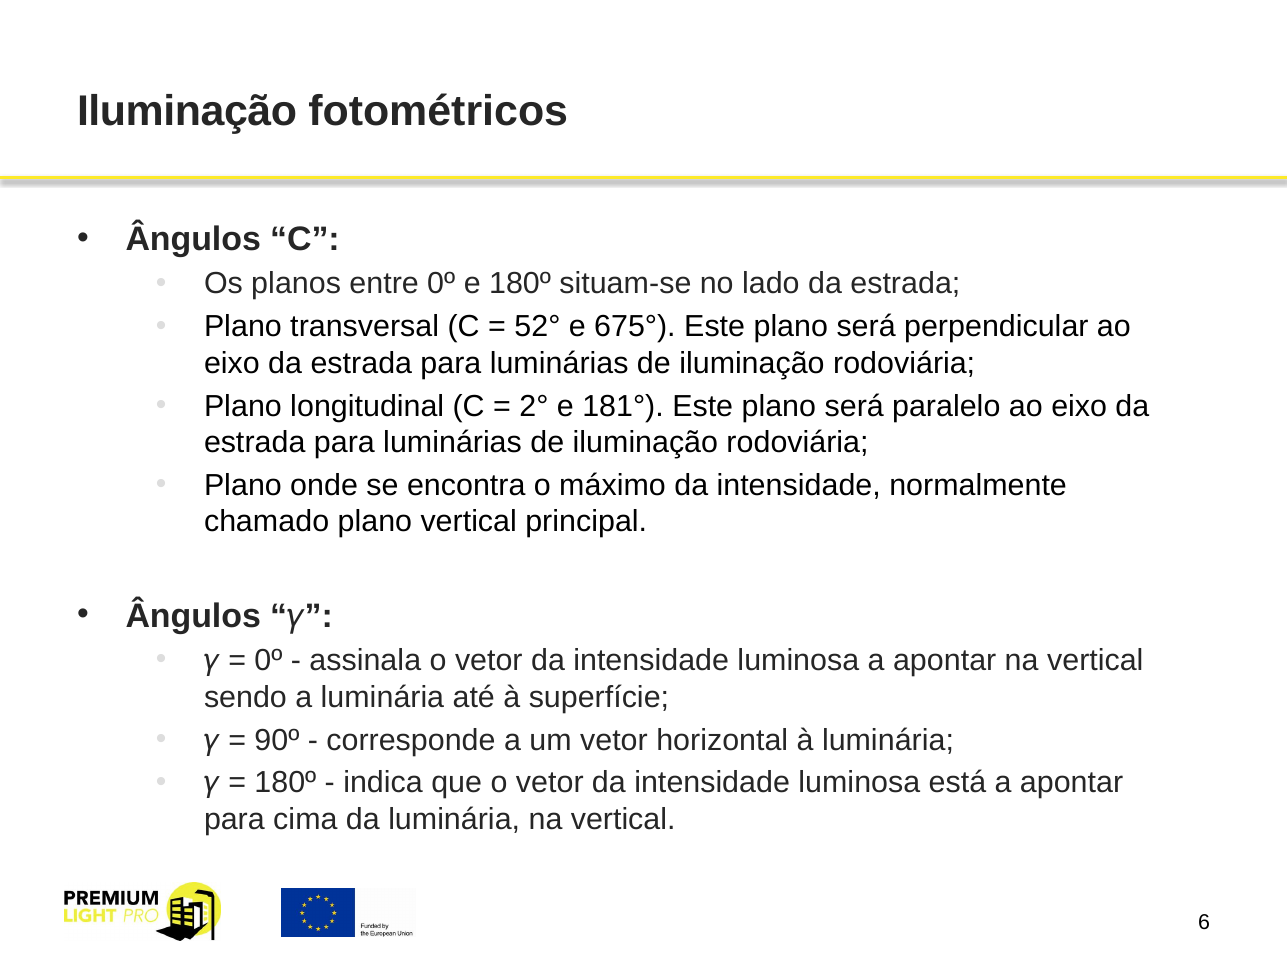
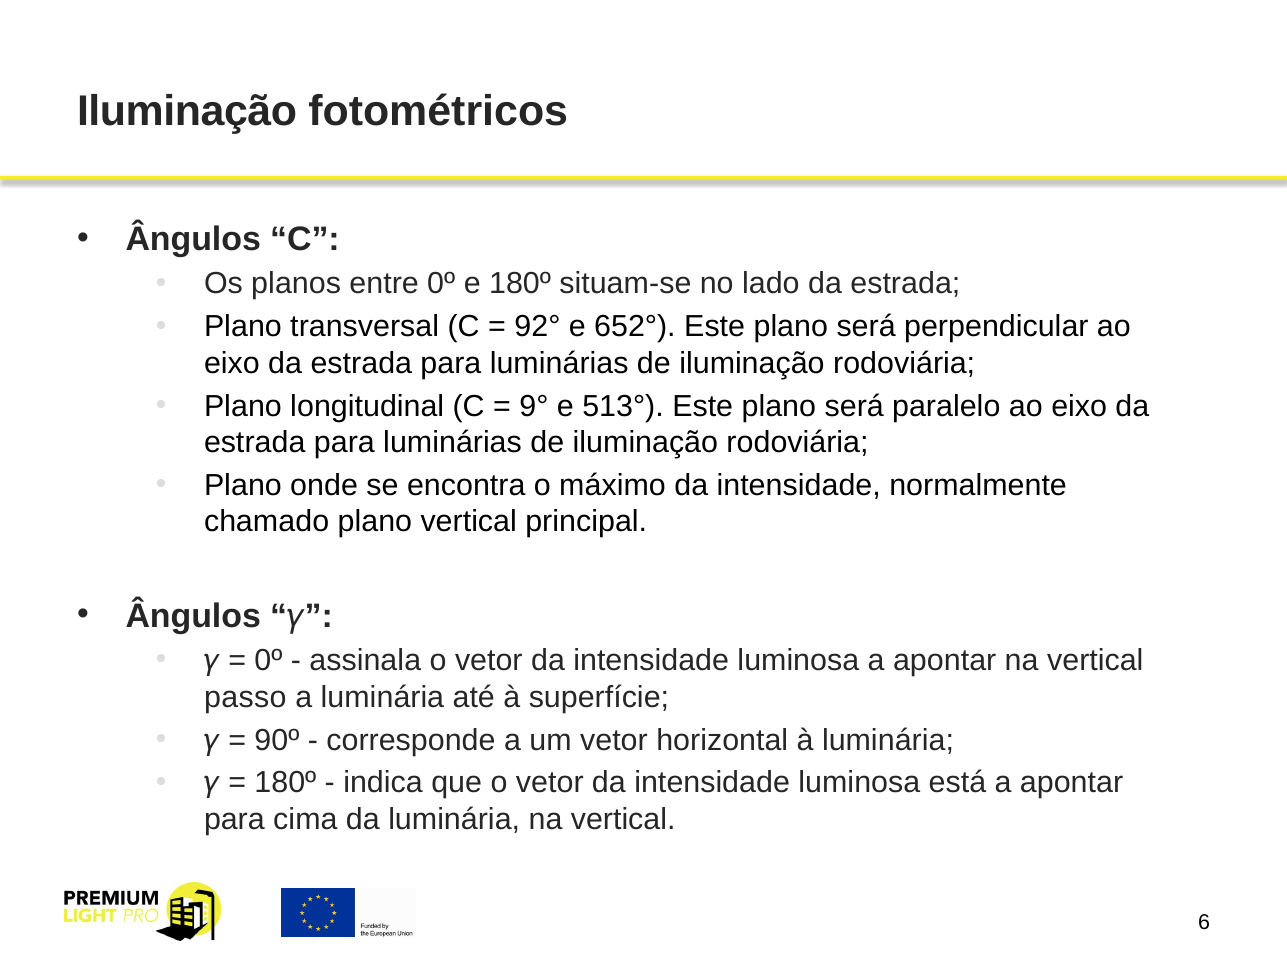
52°: 52° -> 92°
675°: 675° -> 652°
2°: 2° -> 9°
181°: 181° -> 513°
sendo: sendo -> passo
